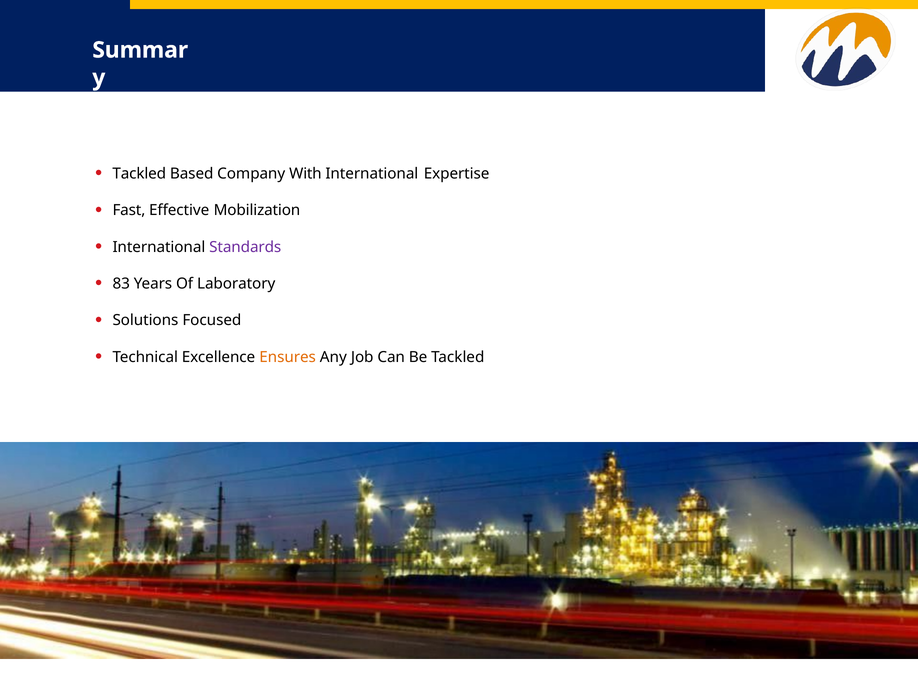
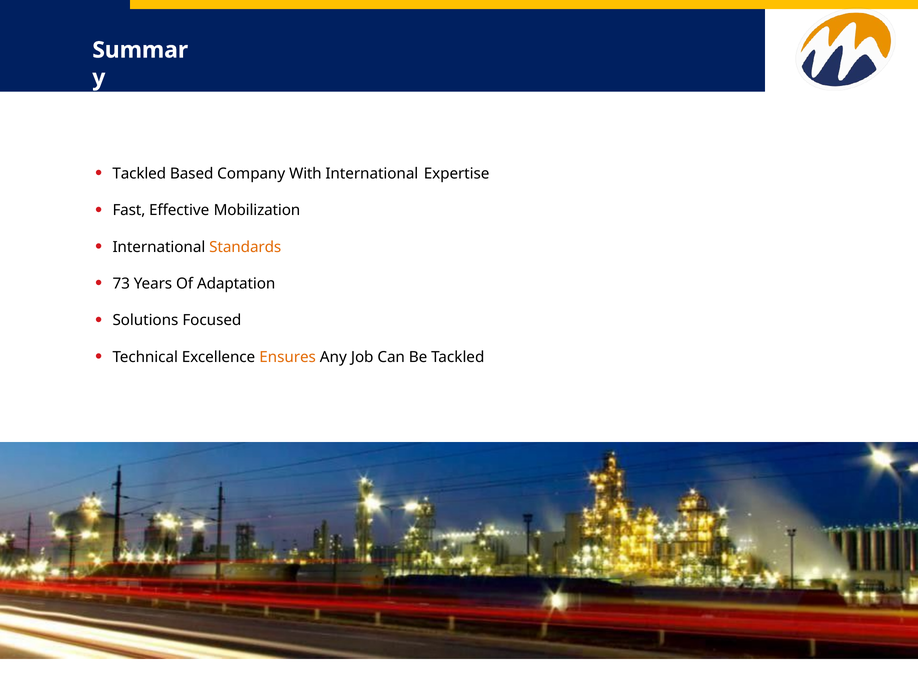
Standards colour: purple -> orange
83: 83 -> 73
Laboratory: Laboratory -> Adaptation
